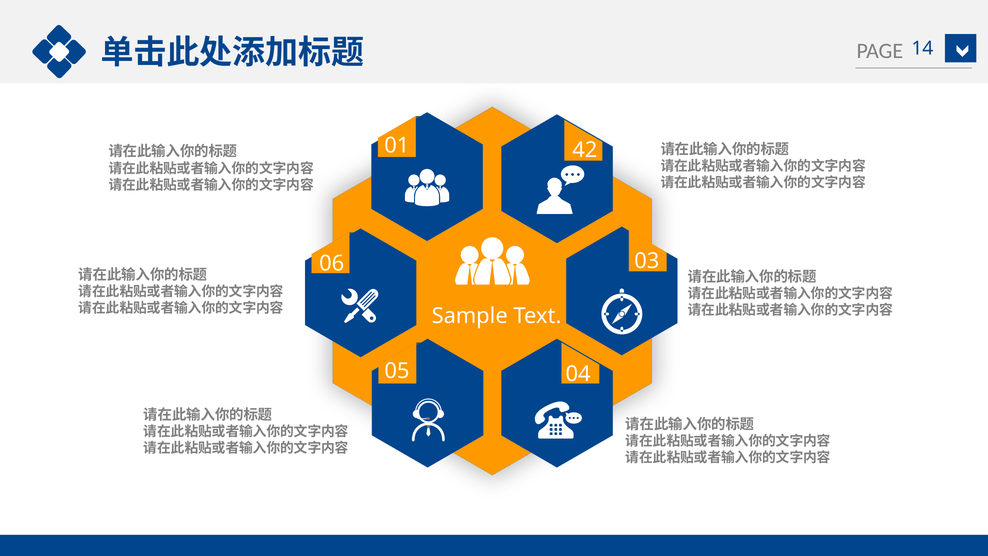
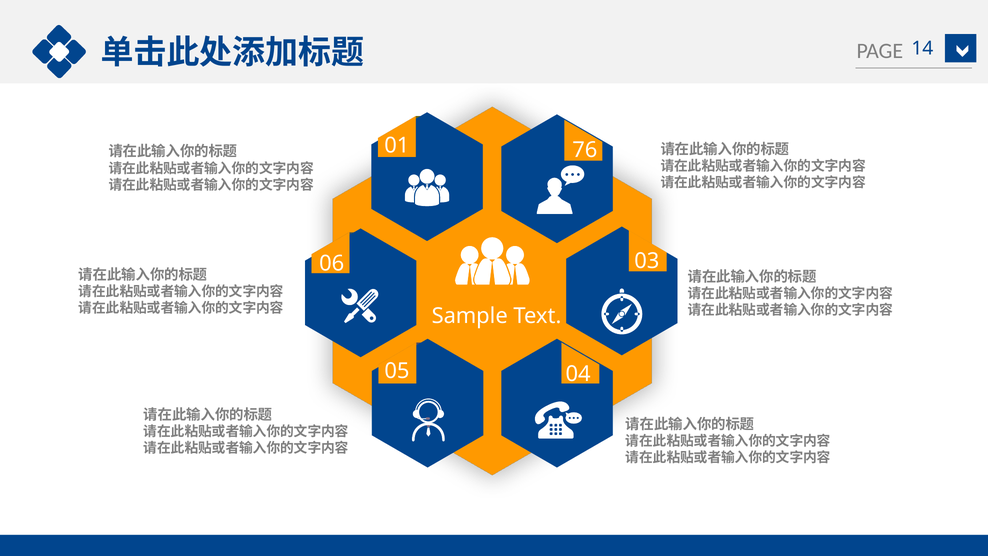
42: 42 -> 76
